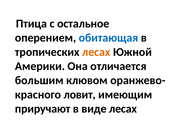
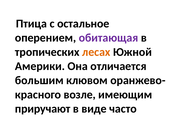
обитающая colour: blue -> purple
ловит: ловит -> возле
виде лесах: лесах -> часто
